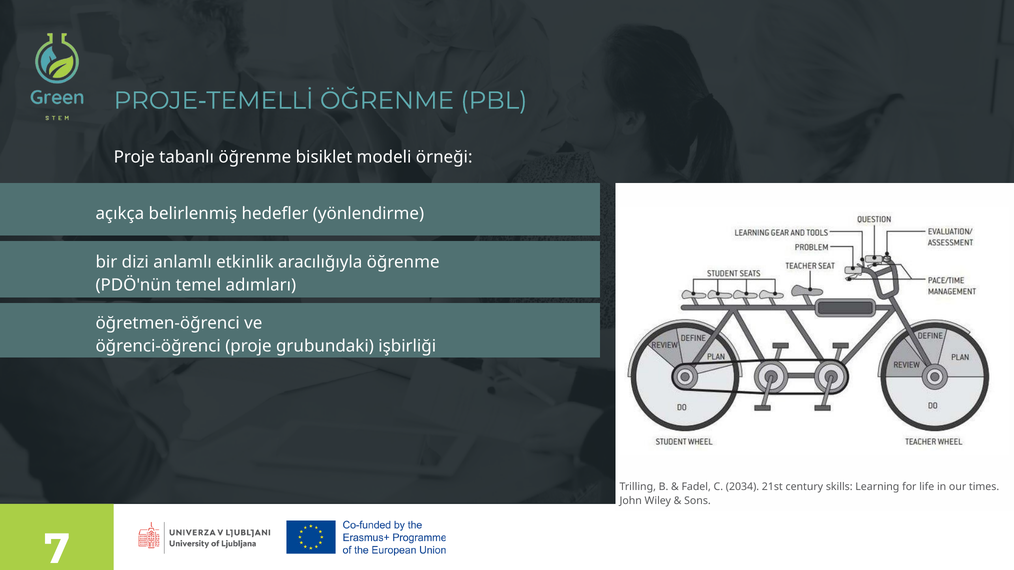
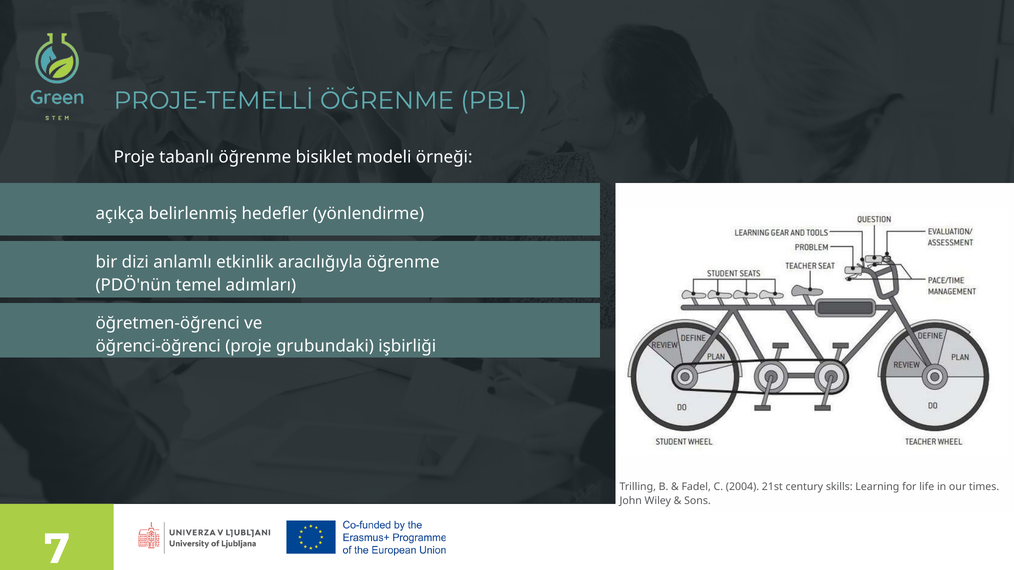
2034: 2034 -> 2004
